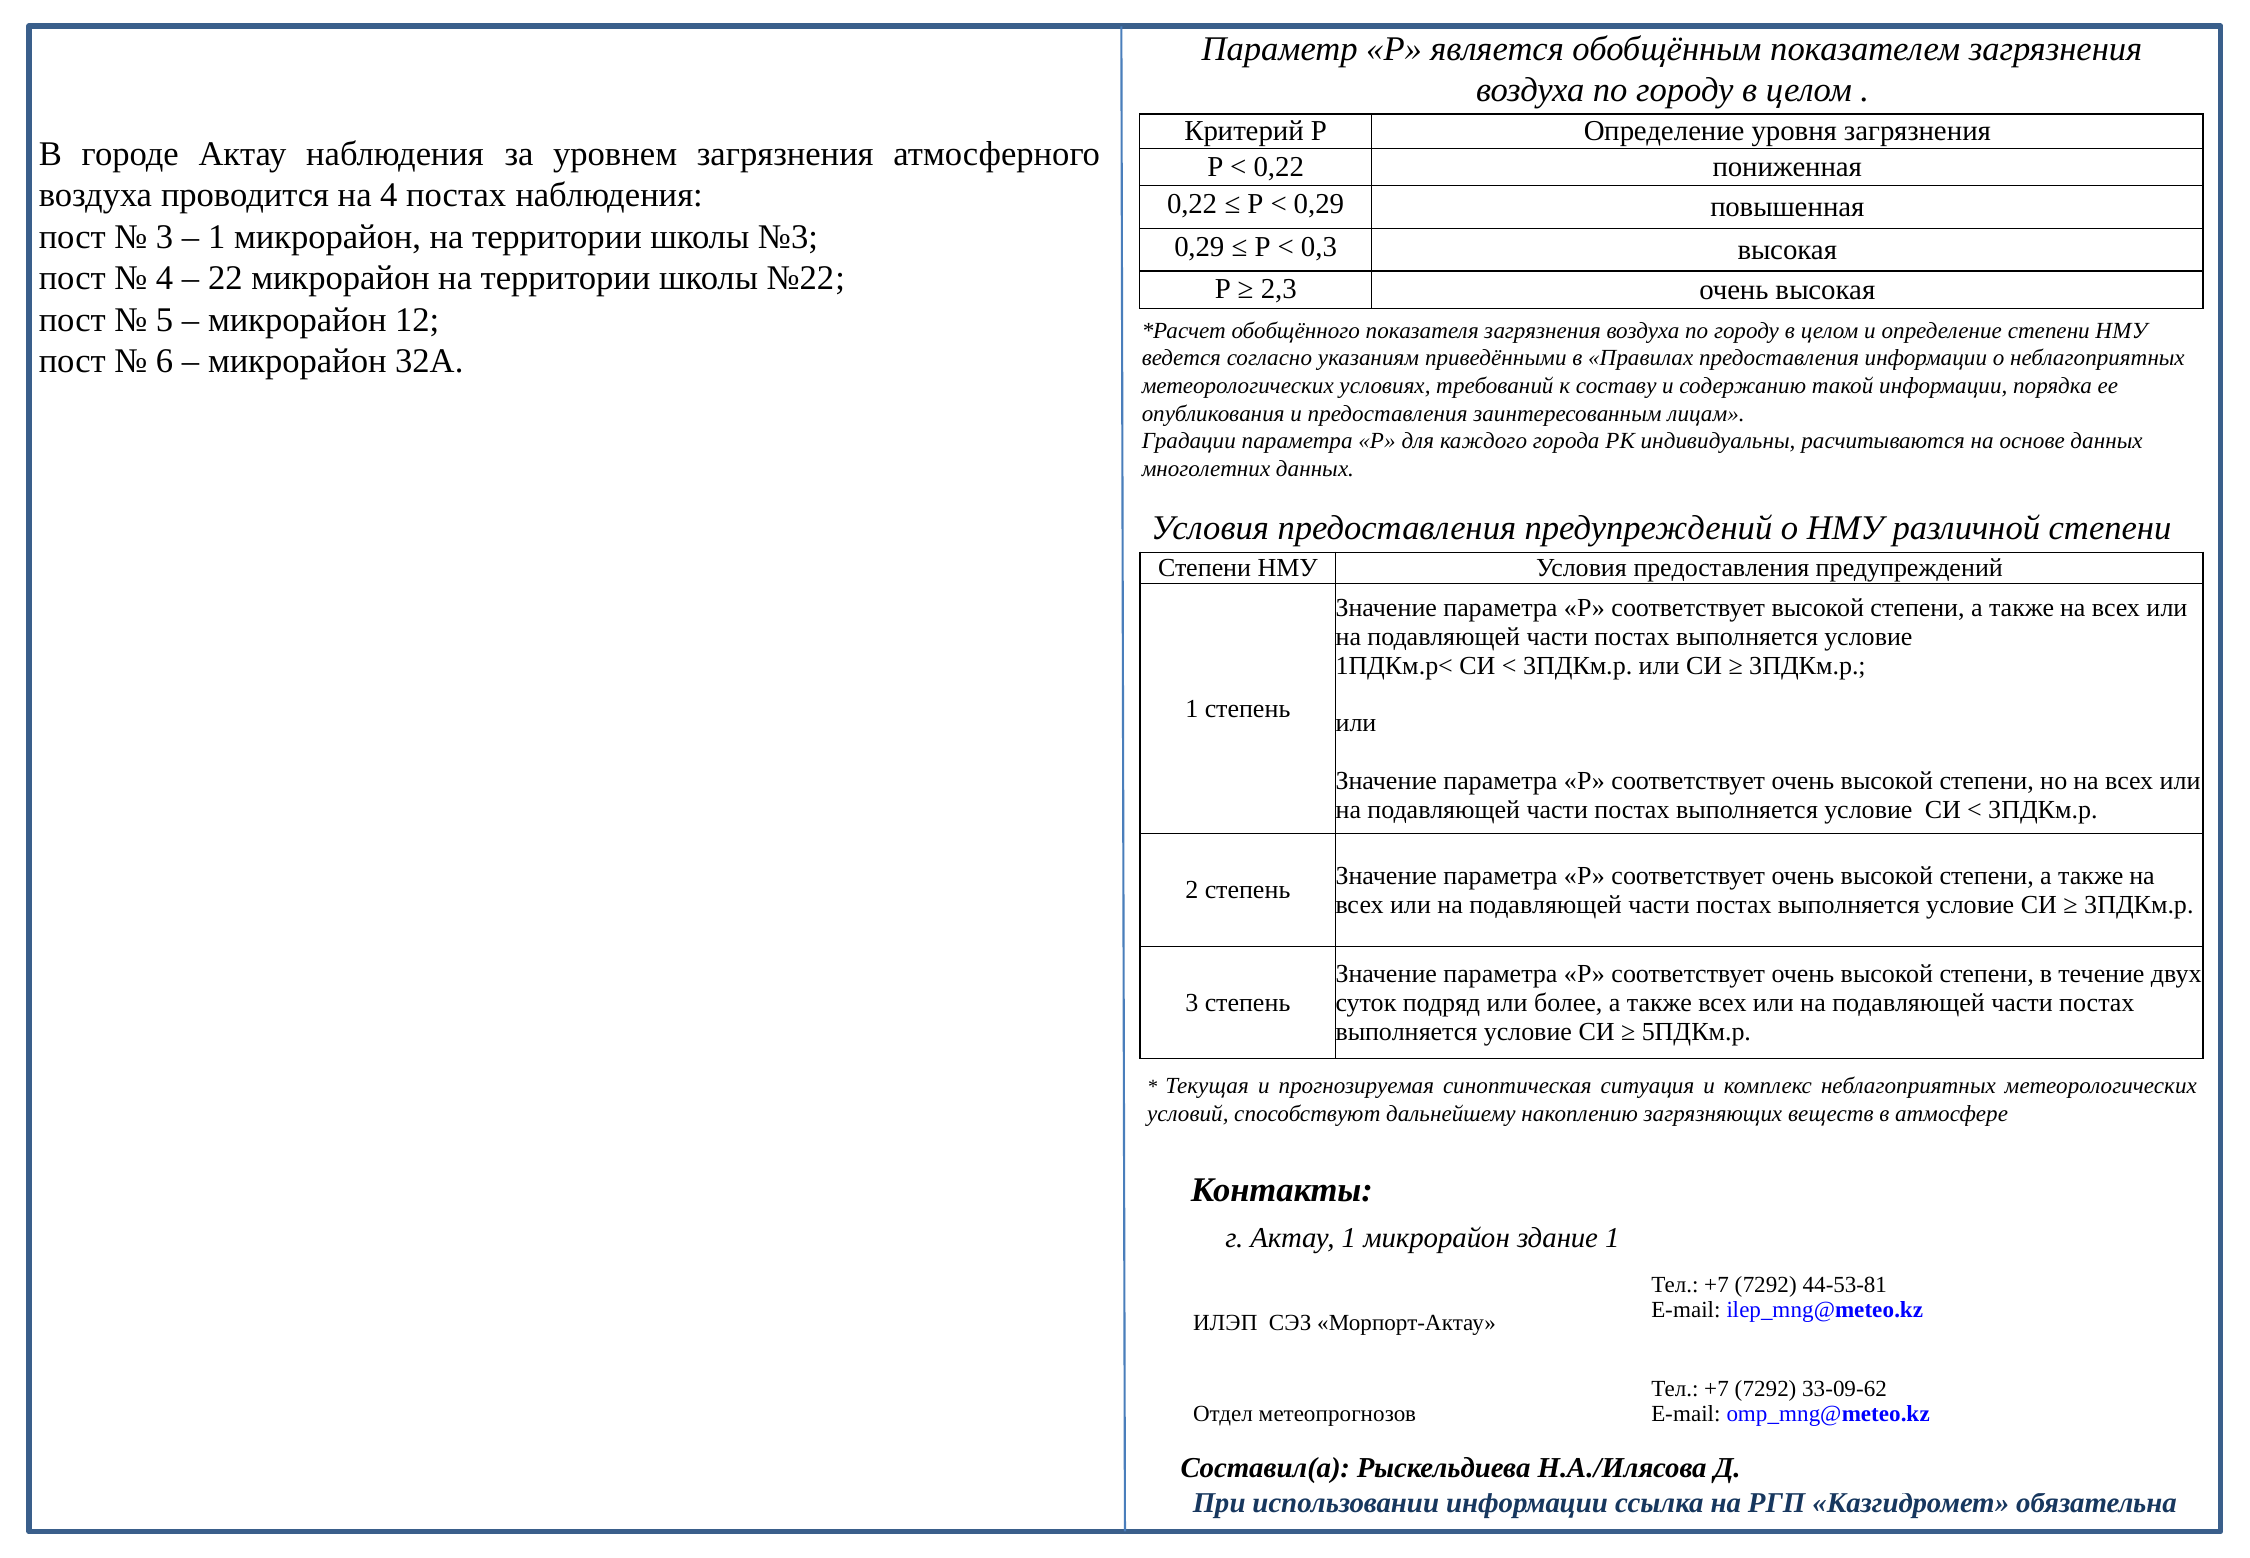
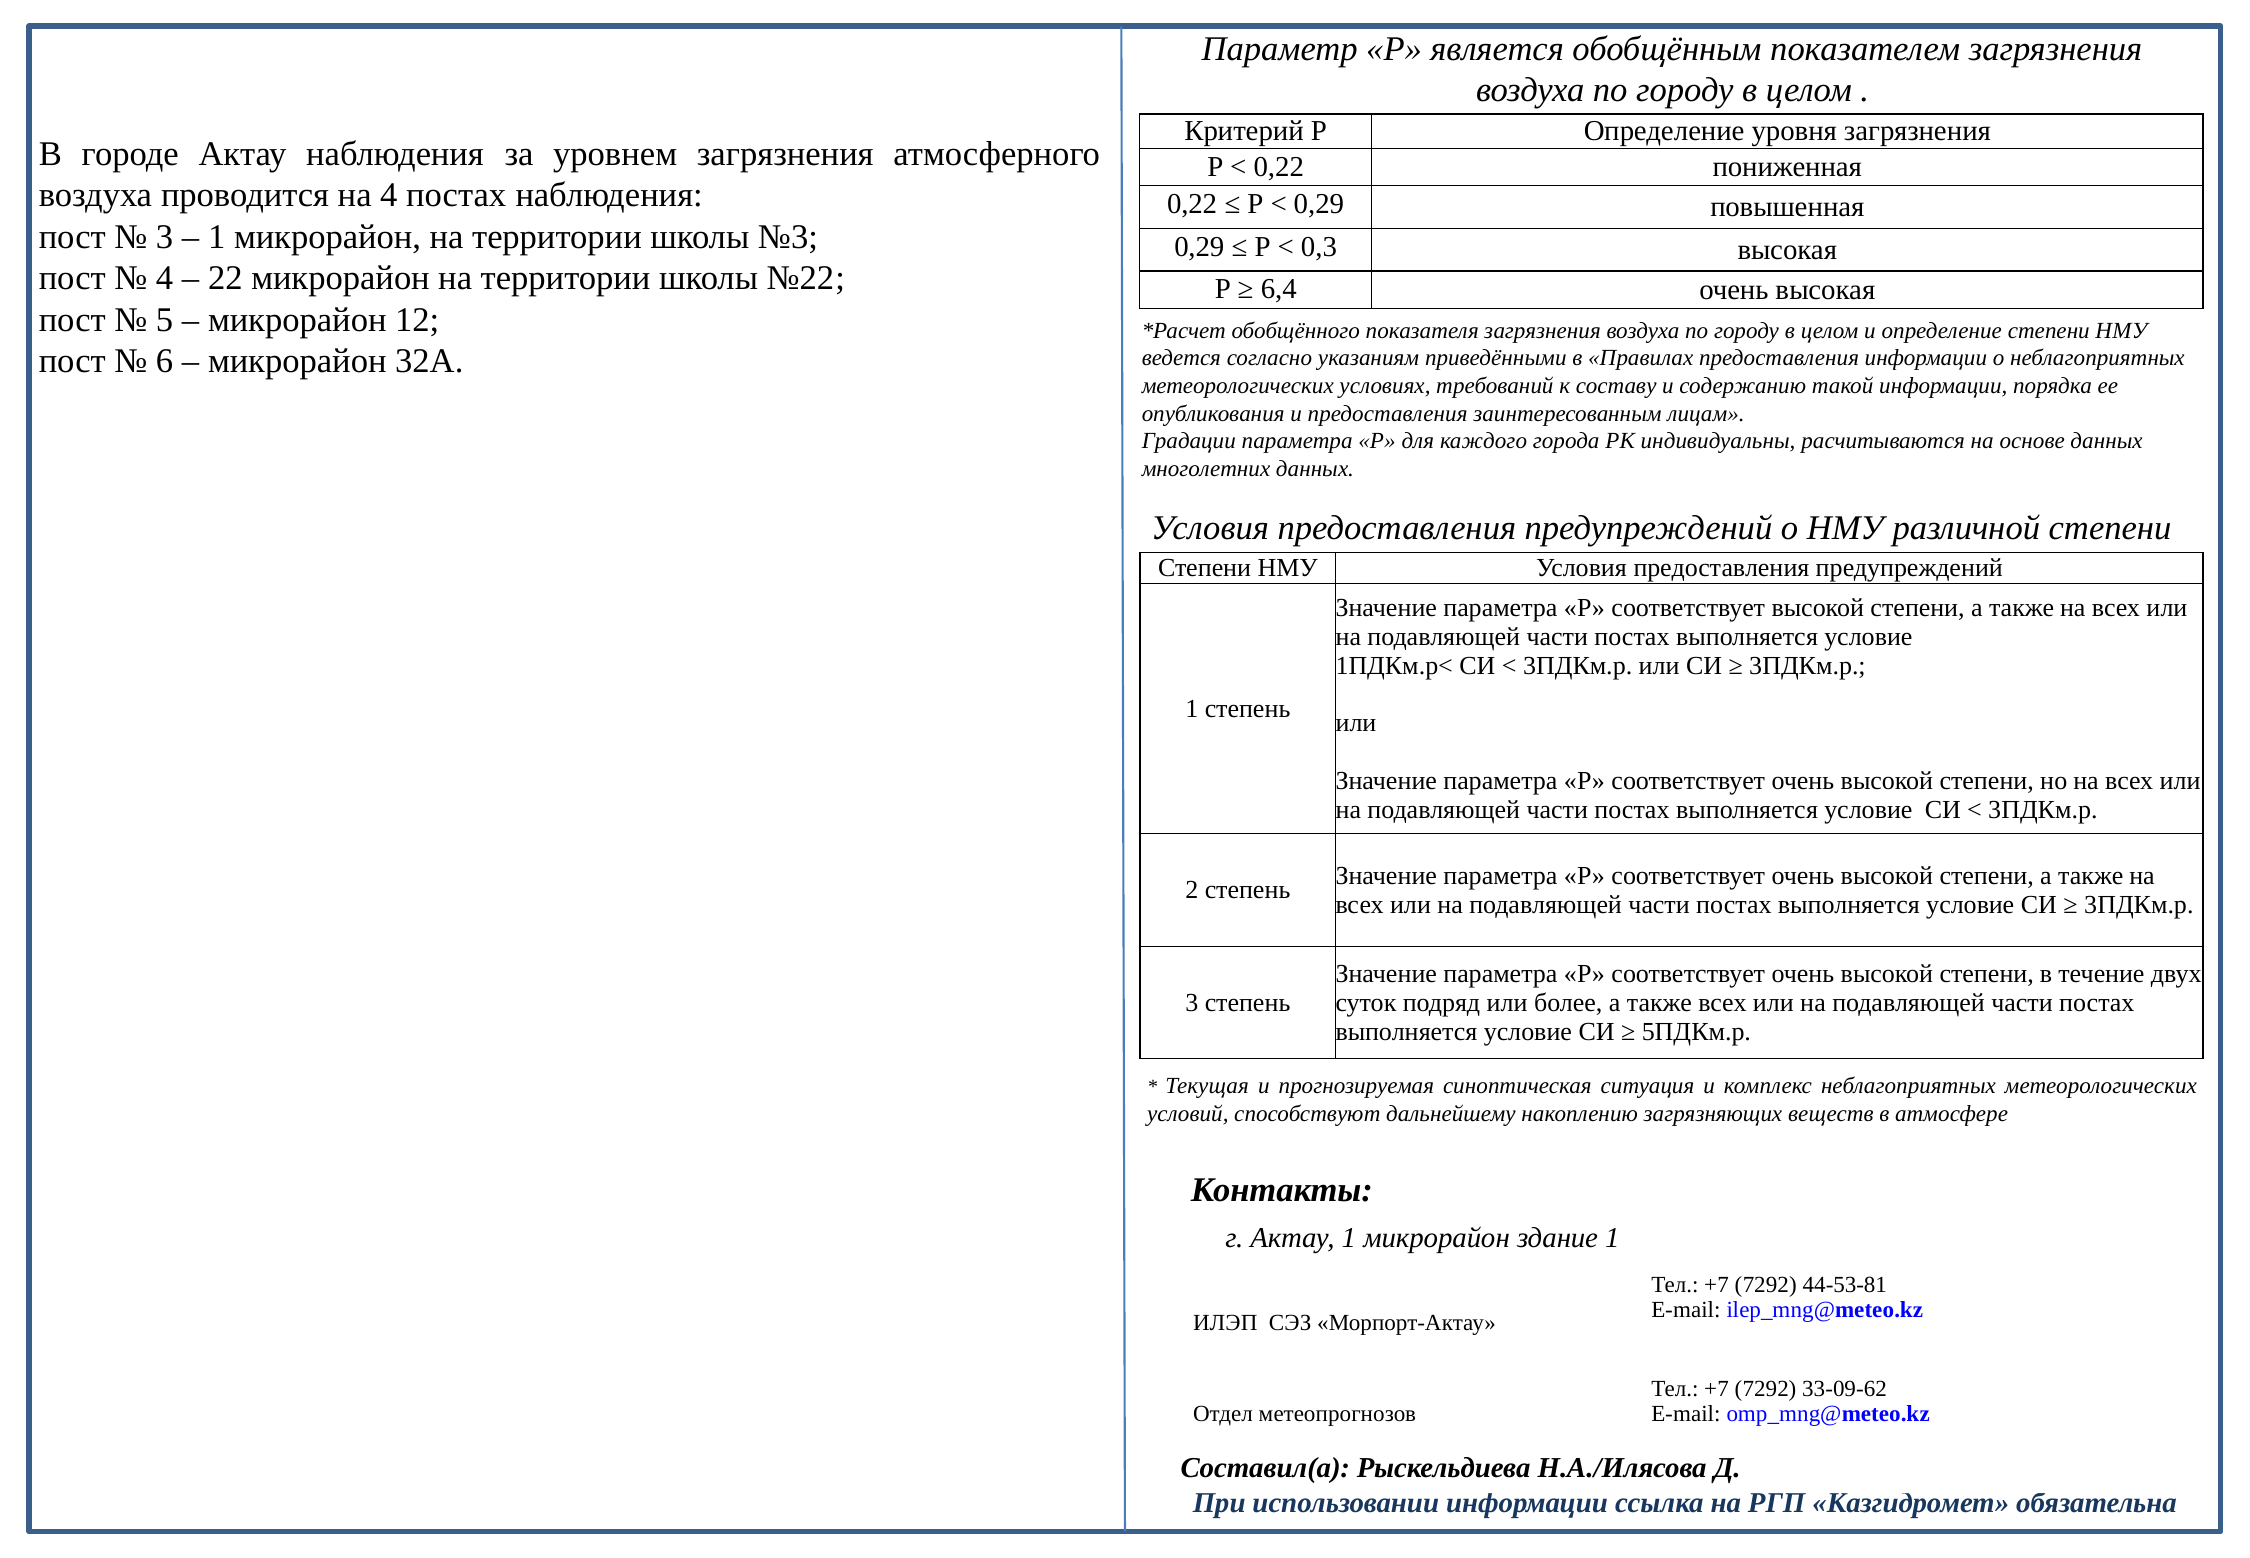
2,3: 2,3 -> 6,4
